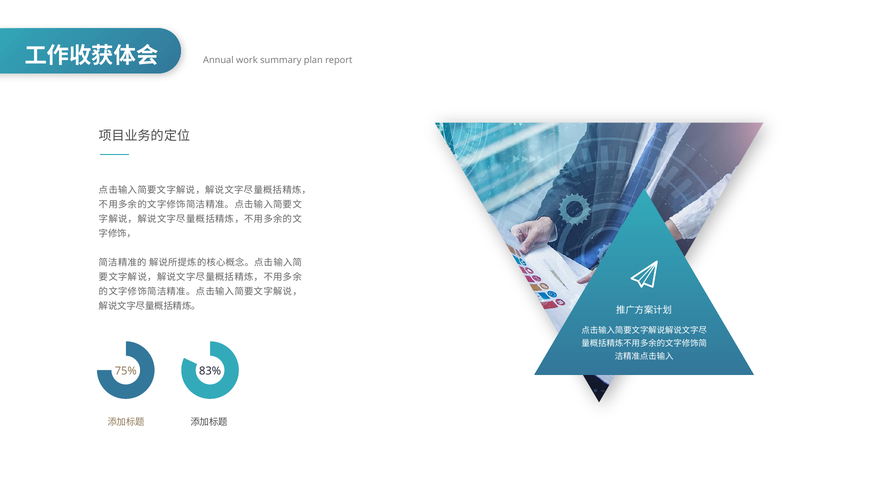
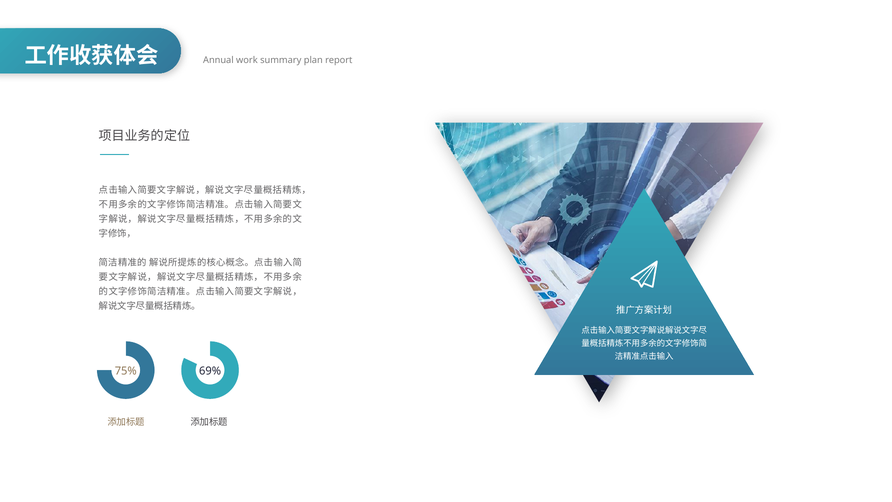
83%: 83% -> 69%
